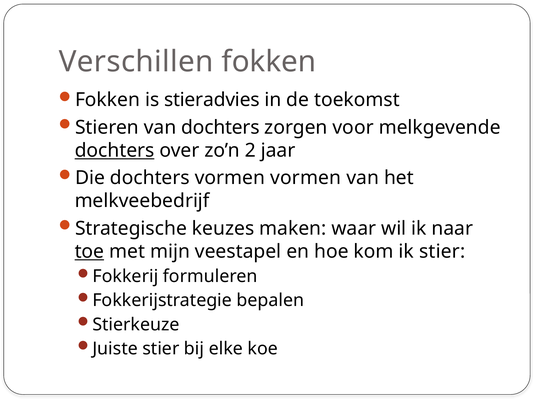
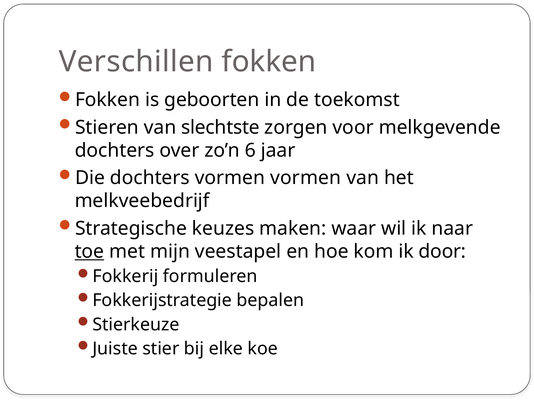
stieradvies: stieradvies -> geboorten
van dochters: dochters -> slechtste
dochters at (115, 151) underline: present -> none
2: 2 -> 6
ik stier: stier -> door
